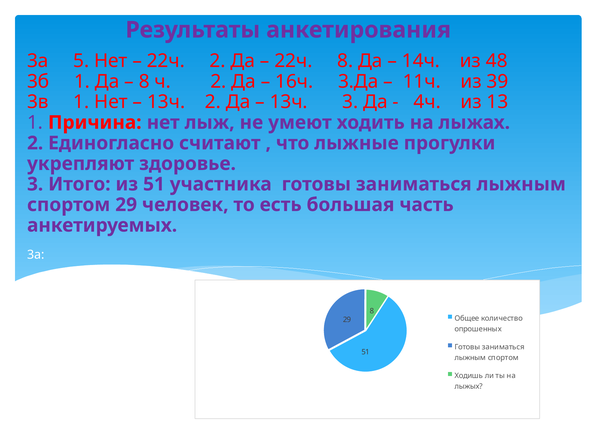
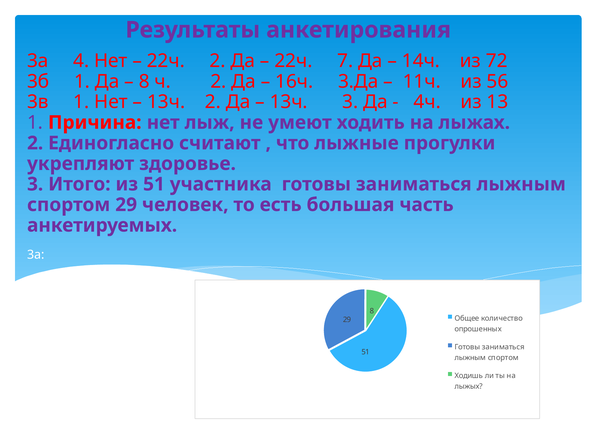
5: 5 -> 4
22ч 8: 8 -> 7
48: 48 -> 72
39: 39 -> 56
